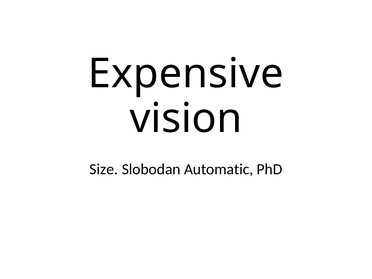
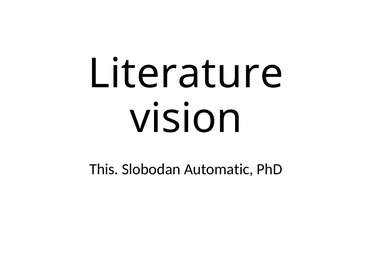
Expensive: Expensive -> Literature
Size: Size -> This
